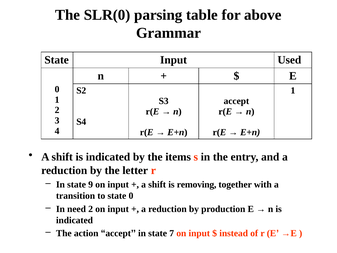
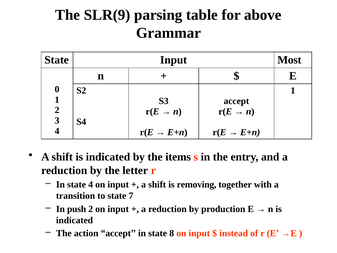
SLR(0: SLR(0 -> SLR(9
Used: Used -> Most
state 9: 9 -> 4
state 0: 0 -> 7
need: need -> push
7: 7 -> 8
